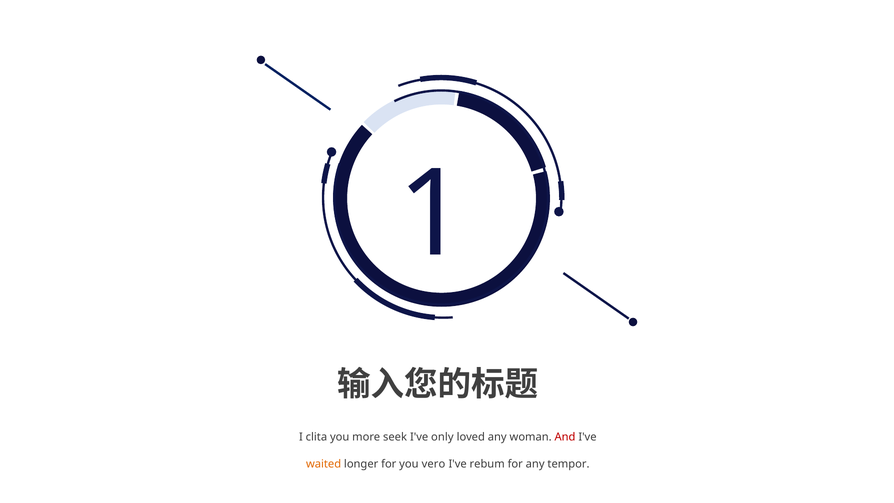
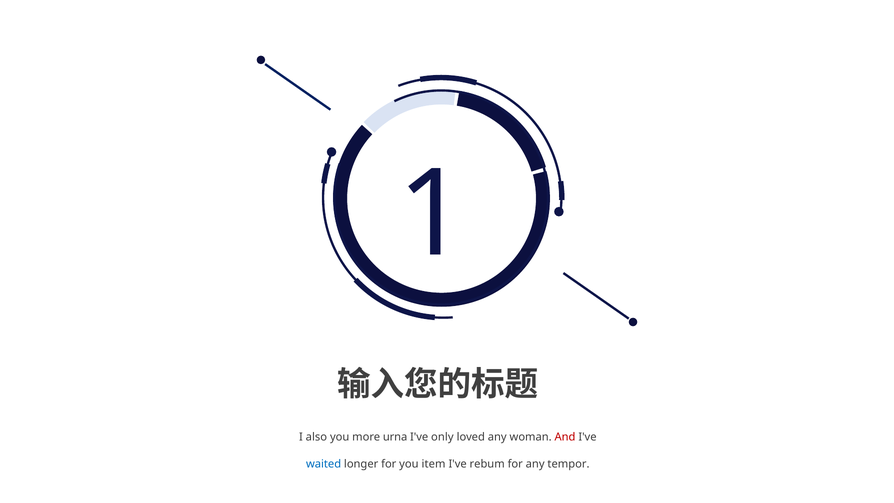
clita: clita -> also
seek: seek -> urna
waited colour: orange -> blue
vero: vero -> item
